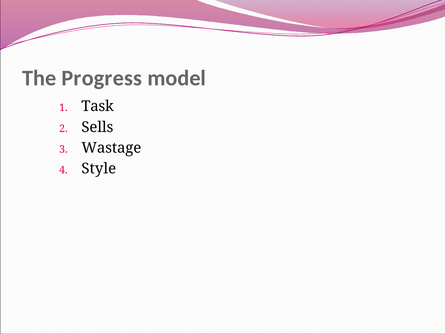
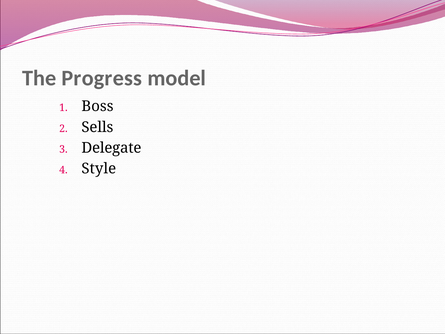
Task: Task -> Boss
Wastage: Wastage -> Delegate
